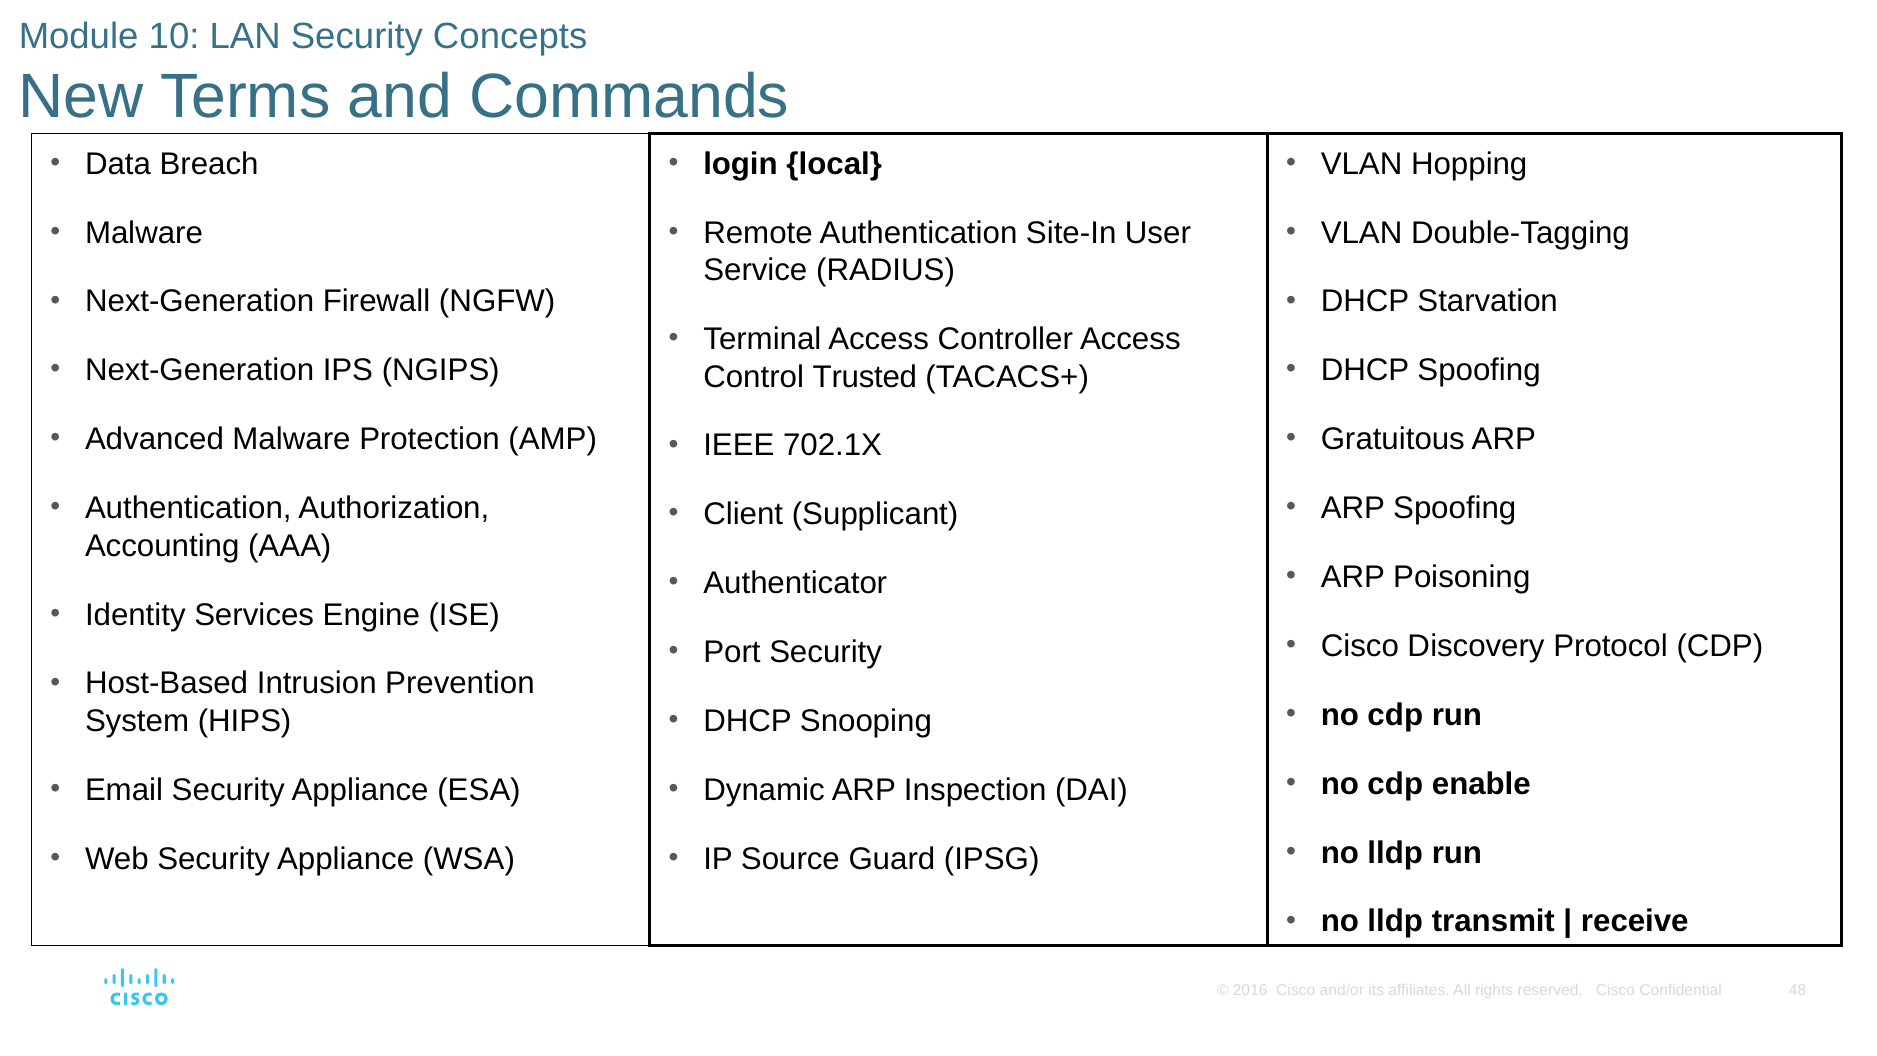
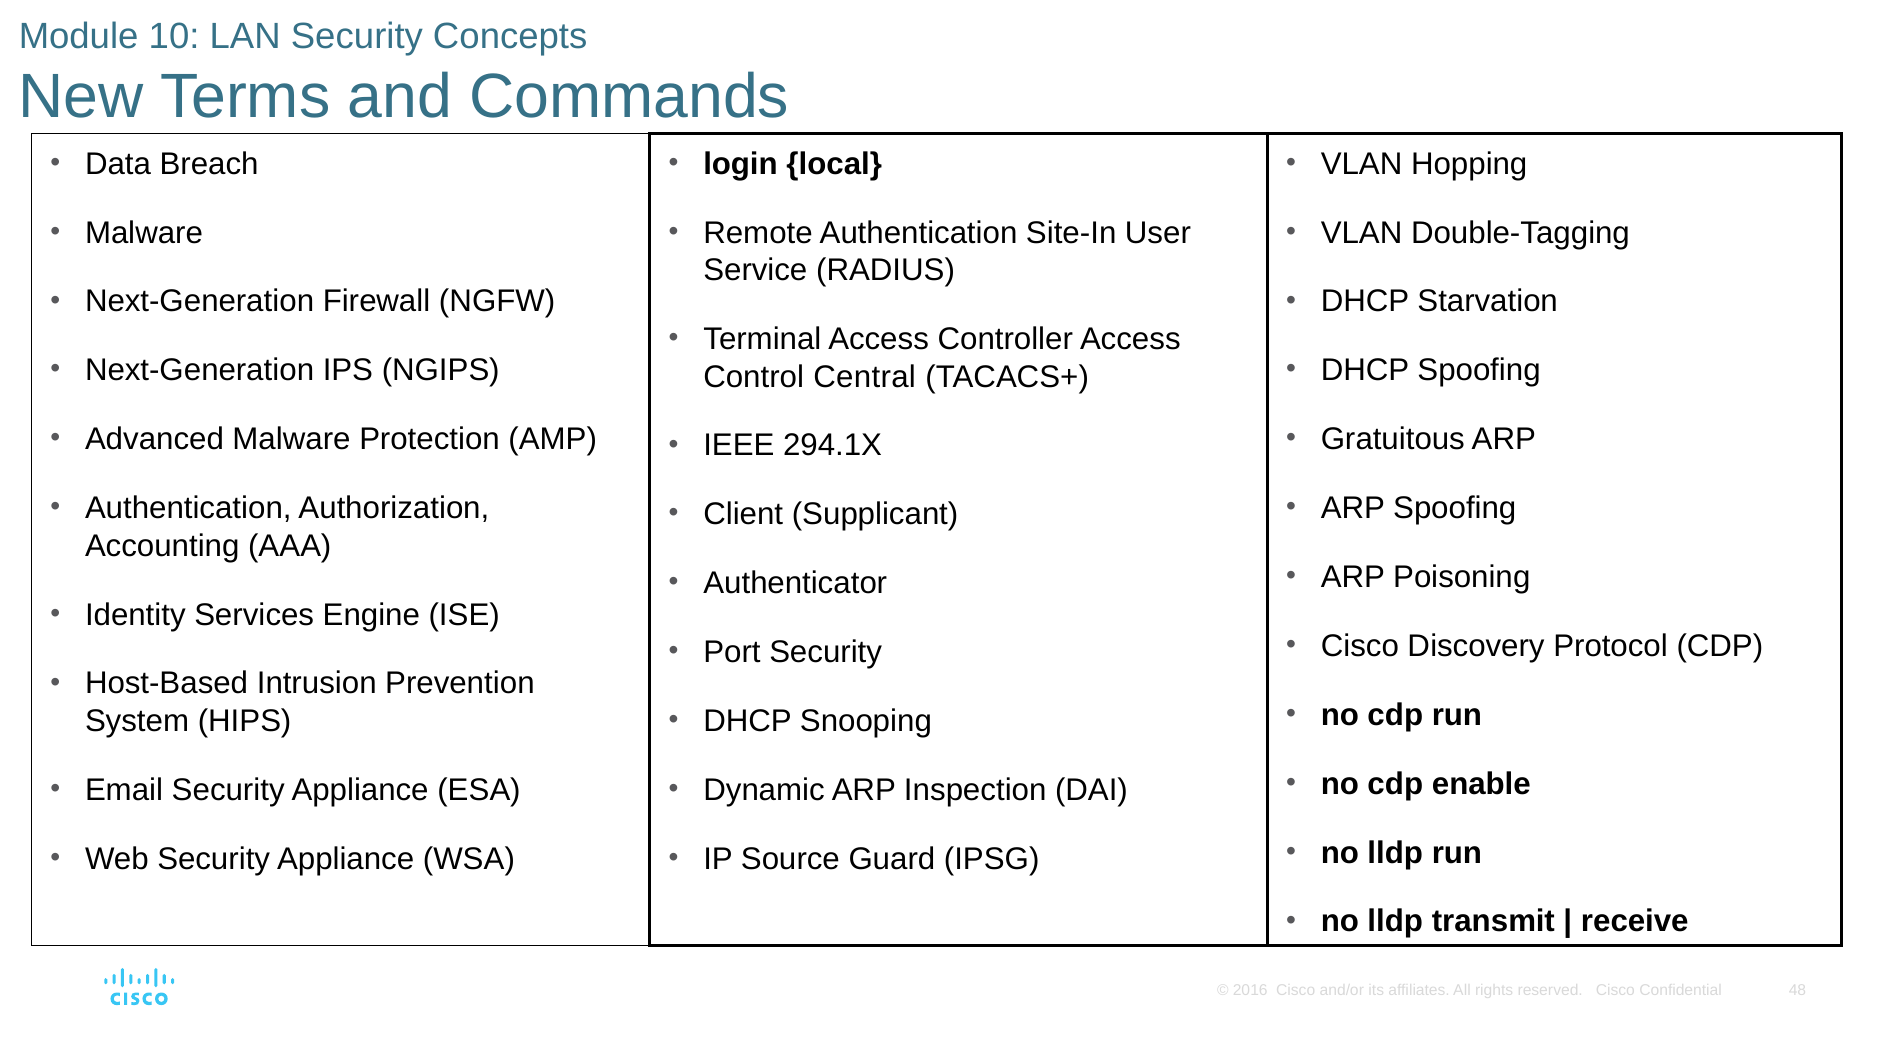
Trusted: Trusted -> Central
702.1X: 702.1X -> 294.1X
